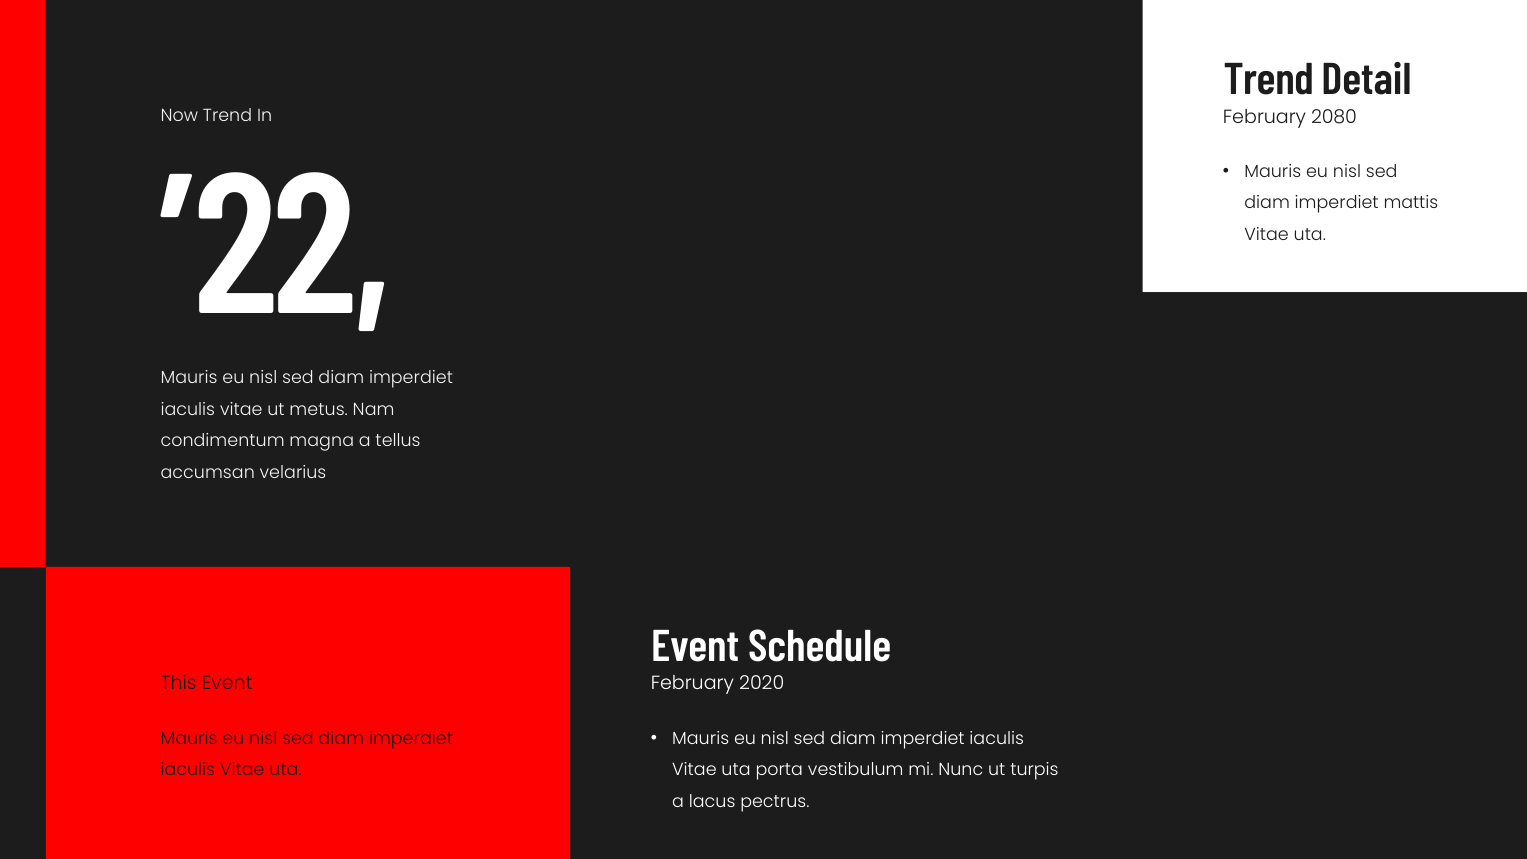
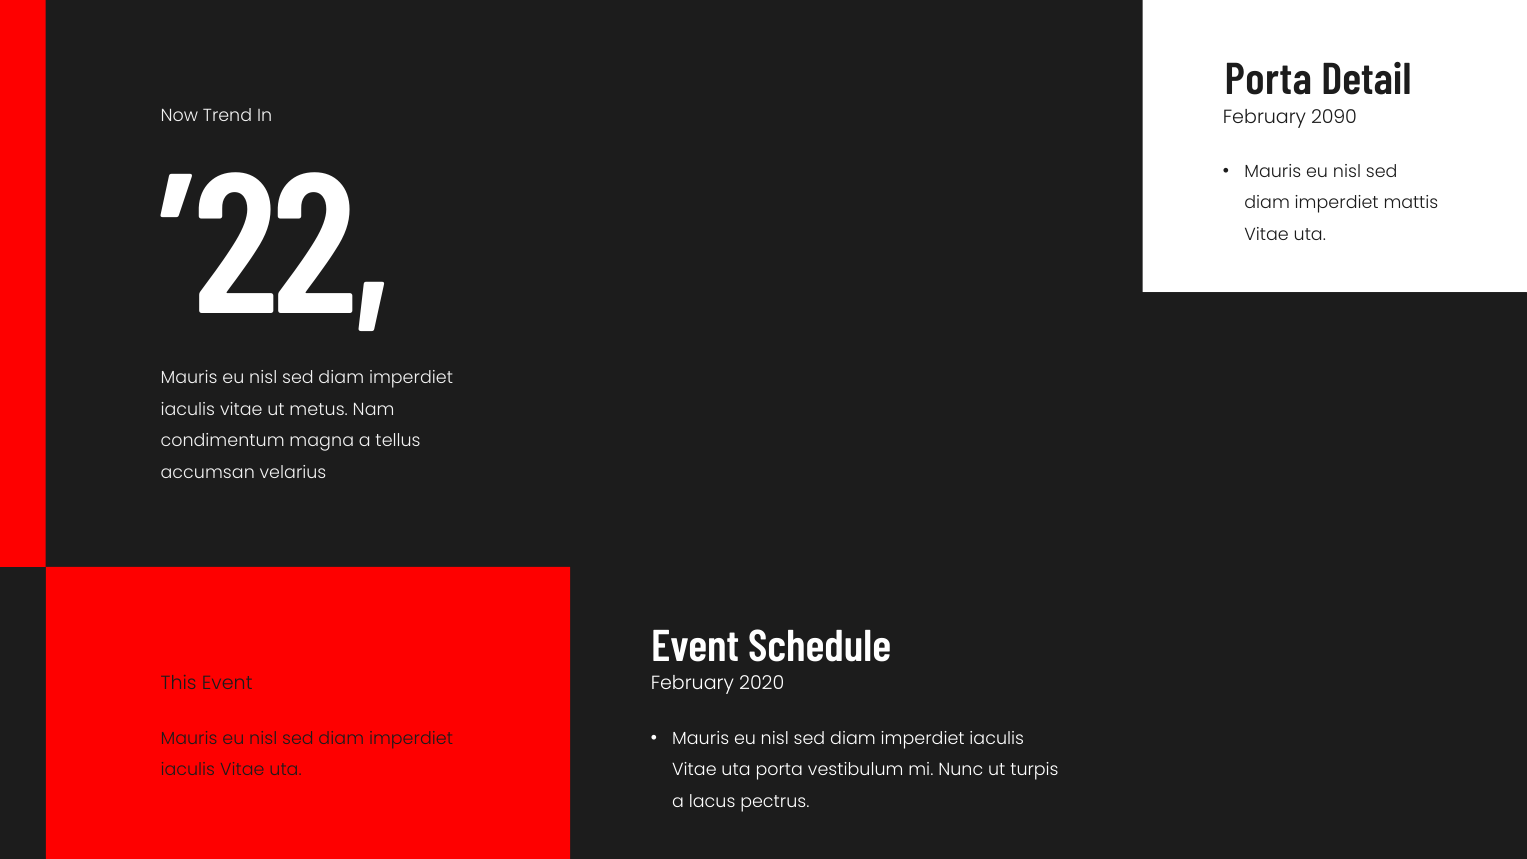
Trend at (1269, 80): Trend -> Porta
2080: 2080 -> 2090
